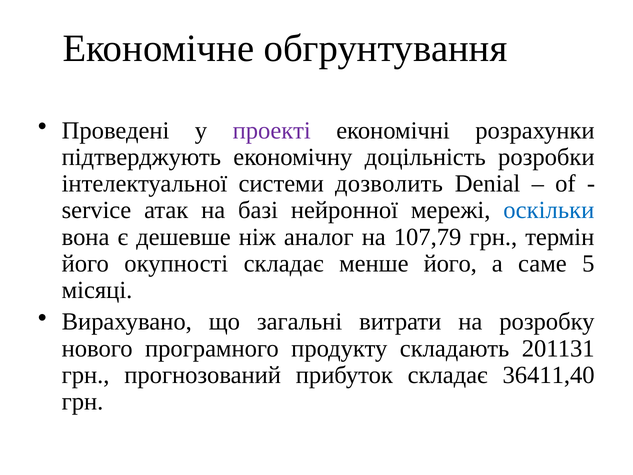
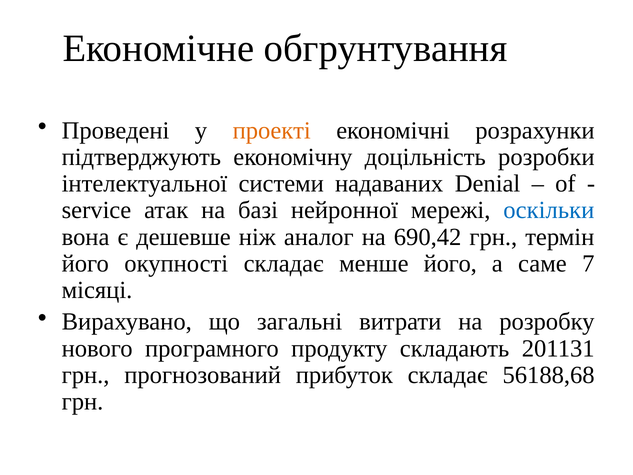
проекті colour: purple -> orange
дозволить: дозволить -> надаваних
107,79: 107,79 -> 690,42
5: 5 -> 7
36411,40: 36411,40 -> 56188,68
